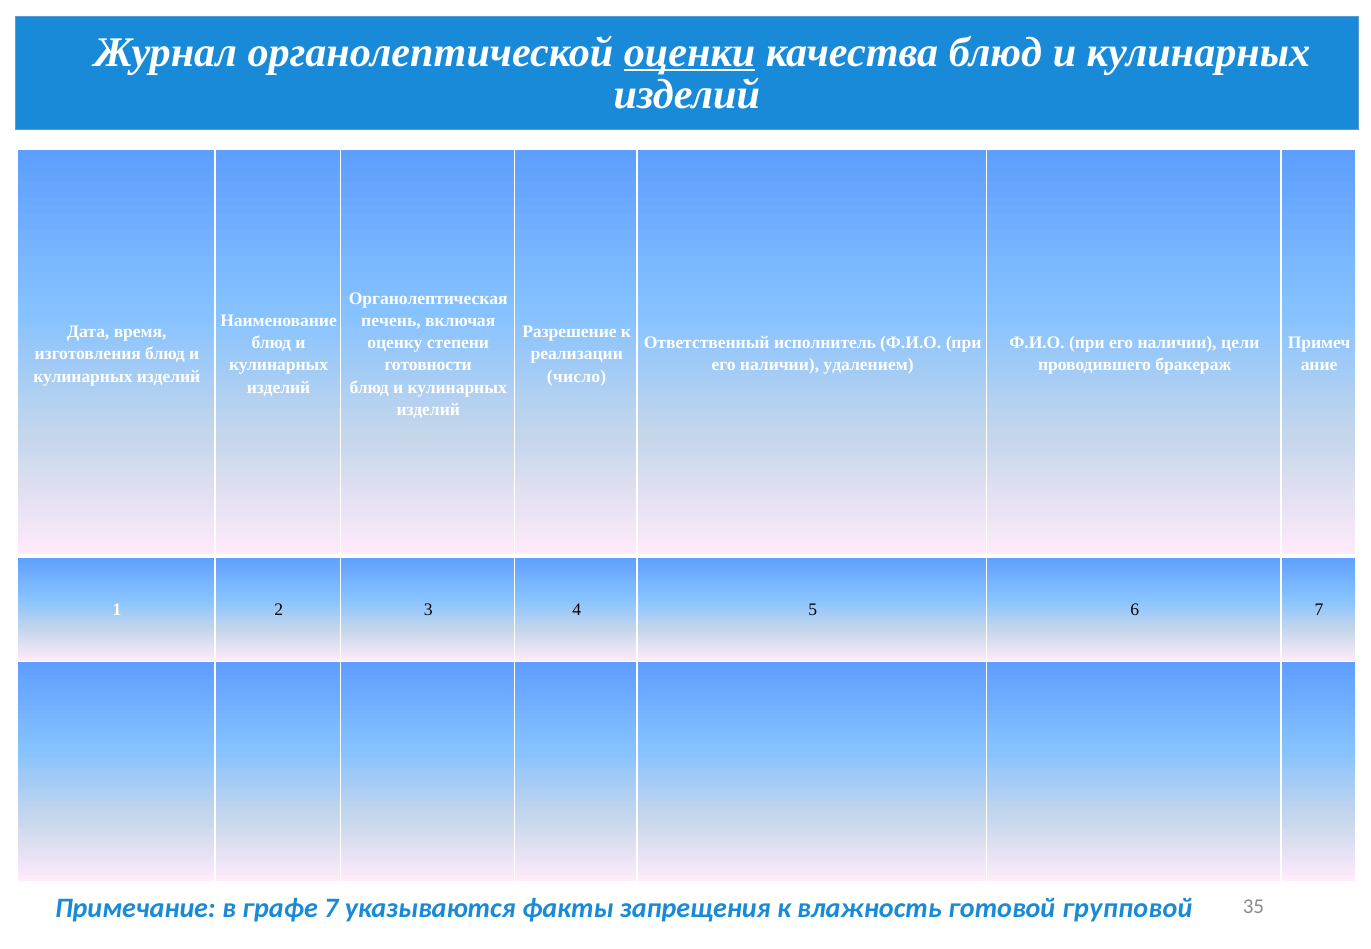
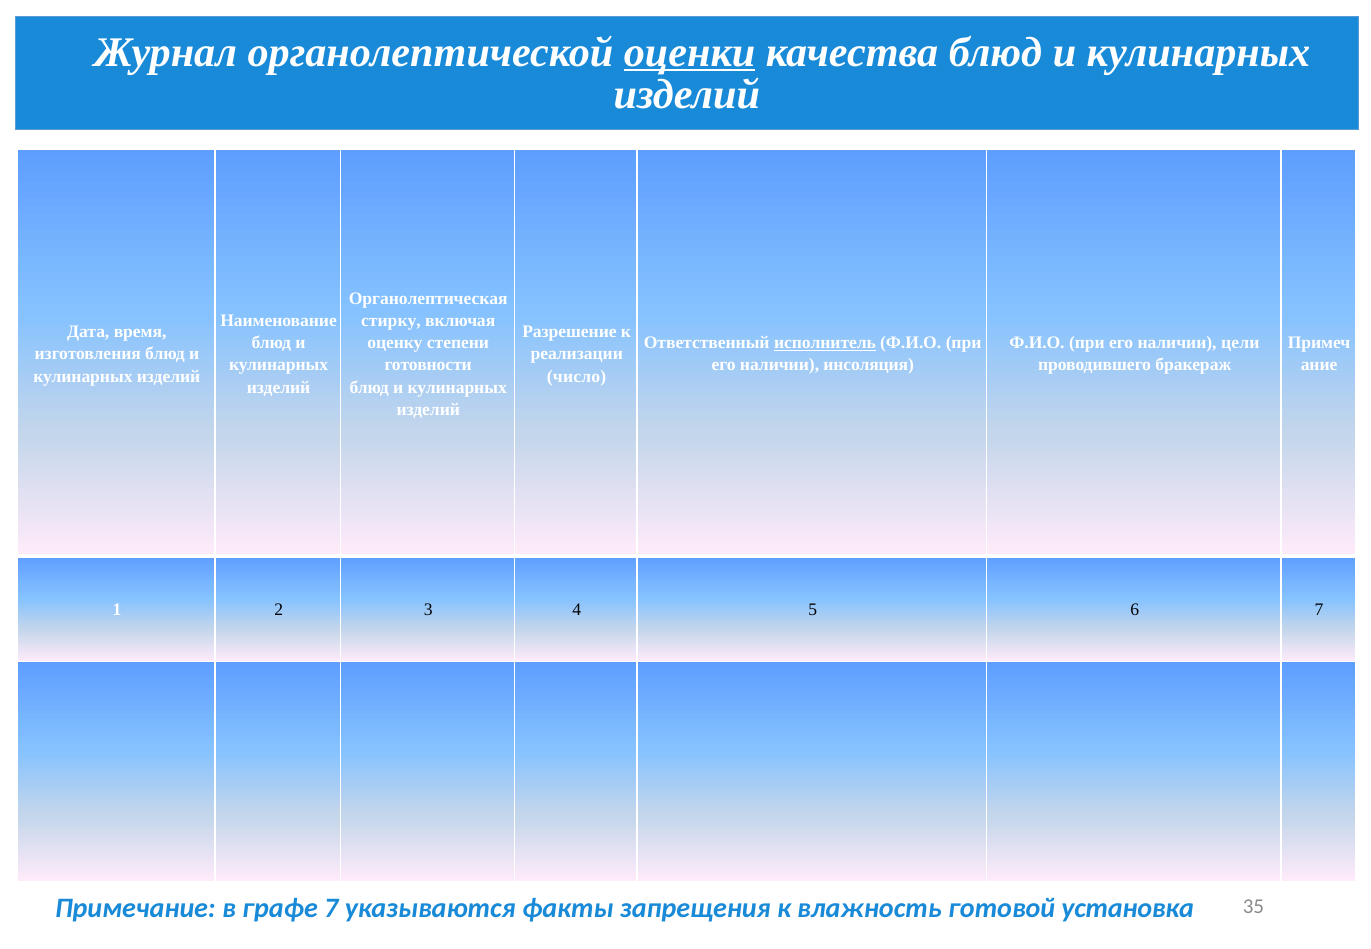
печень: печень -> стирку
исполнитель underline: none -> present
удалением: удалением -> инсоляция
групповой: групповой -> установка
